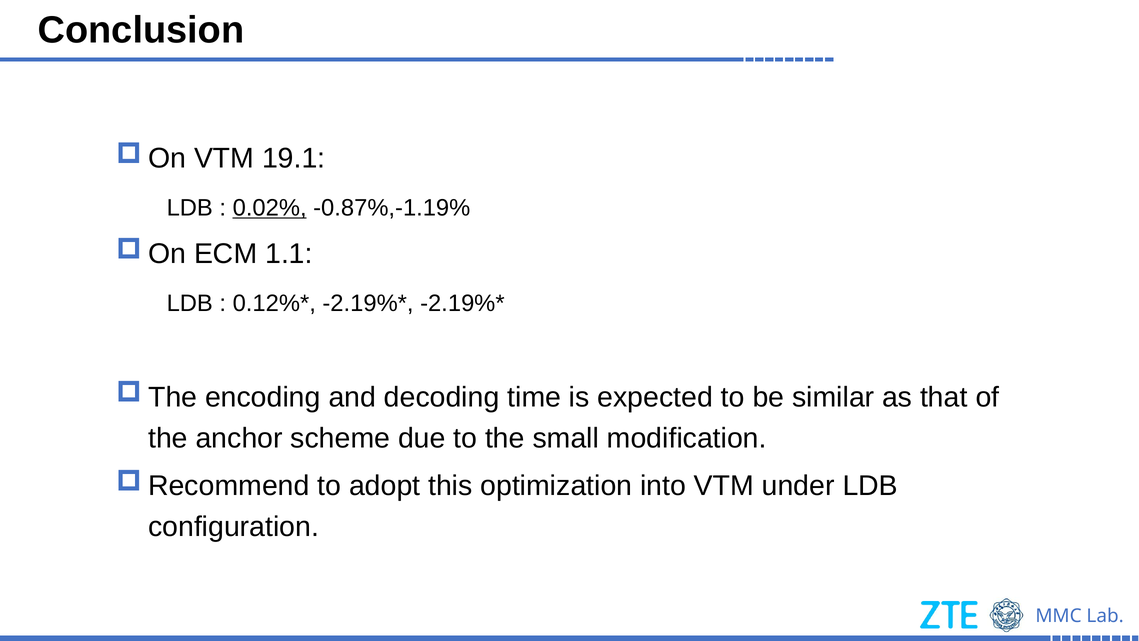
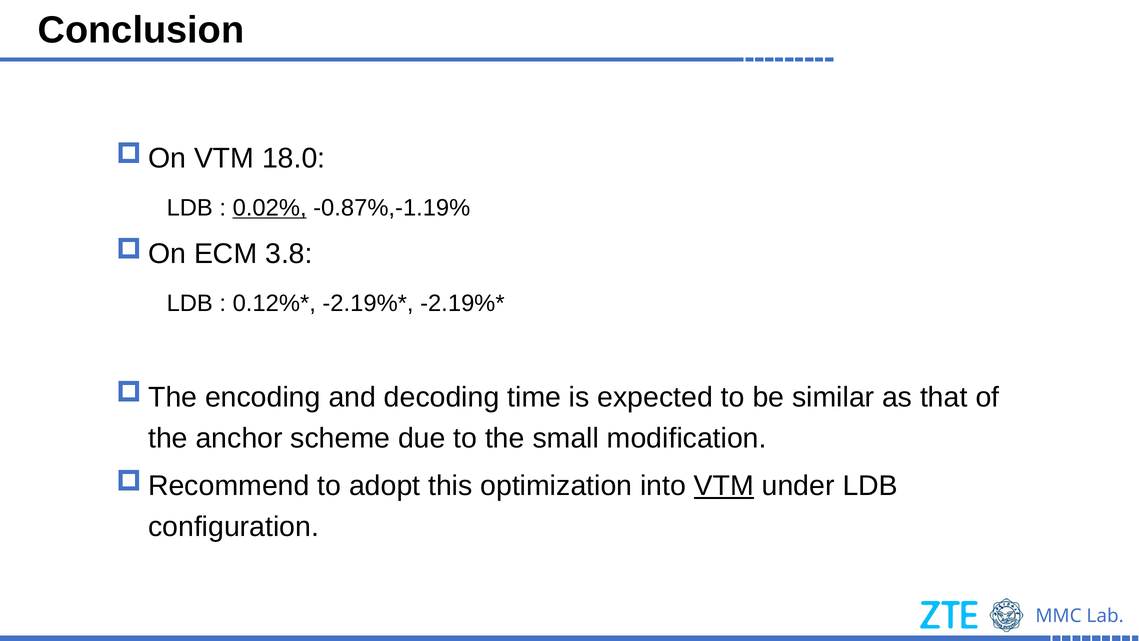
19.1: 19.1 -> 18.0
1.1: 1.1 -> 3.8
VTM at (724, 486) underline: none -> present
